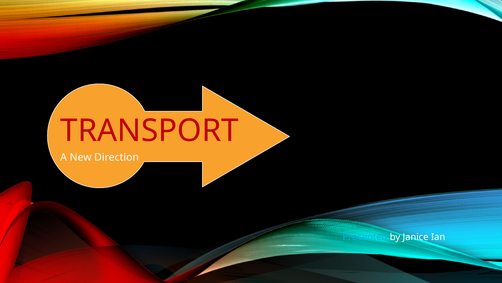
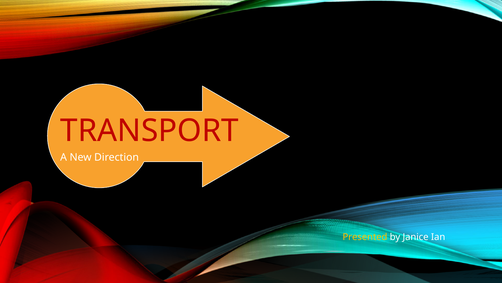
Presented colour: light blue -> yellow
